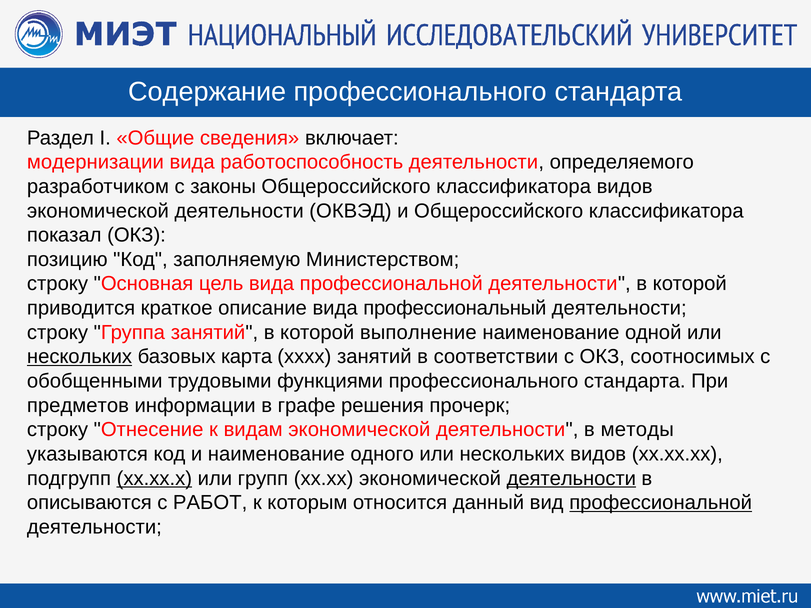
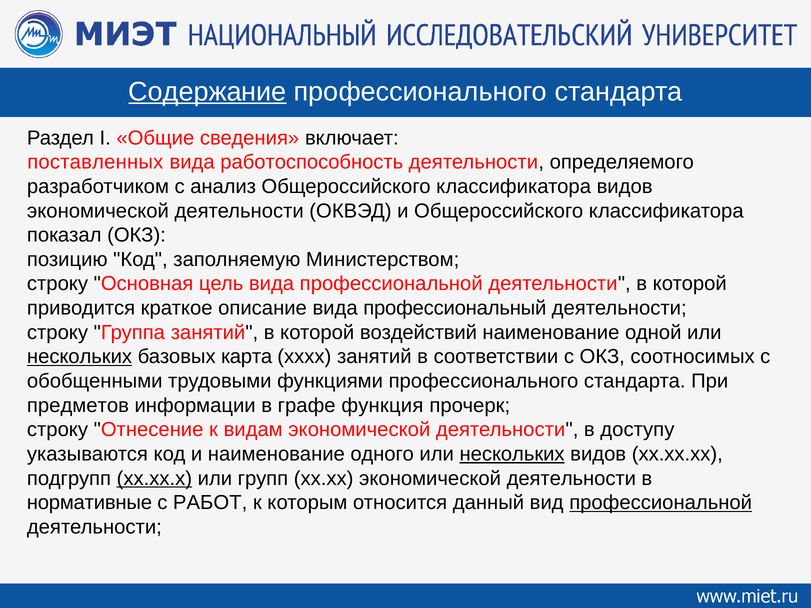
Содержание underline: none -> present
модернизации: модернизации -> поставленных
законы: законы -> анализ
выполнение: выполнение -> воздействий
решения: решения -> функция
методы: методы -> доступу
нескольких at (512, 454) underline: none -> present
деятельности at (571, 479) underline: present -> none
описываются: описываются -> нормативные
